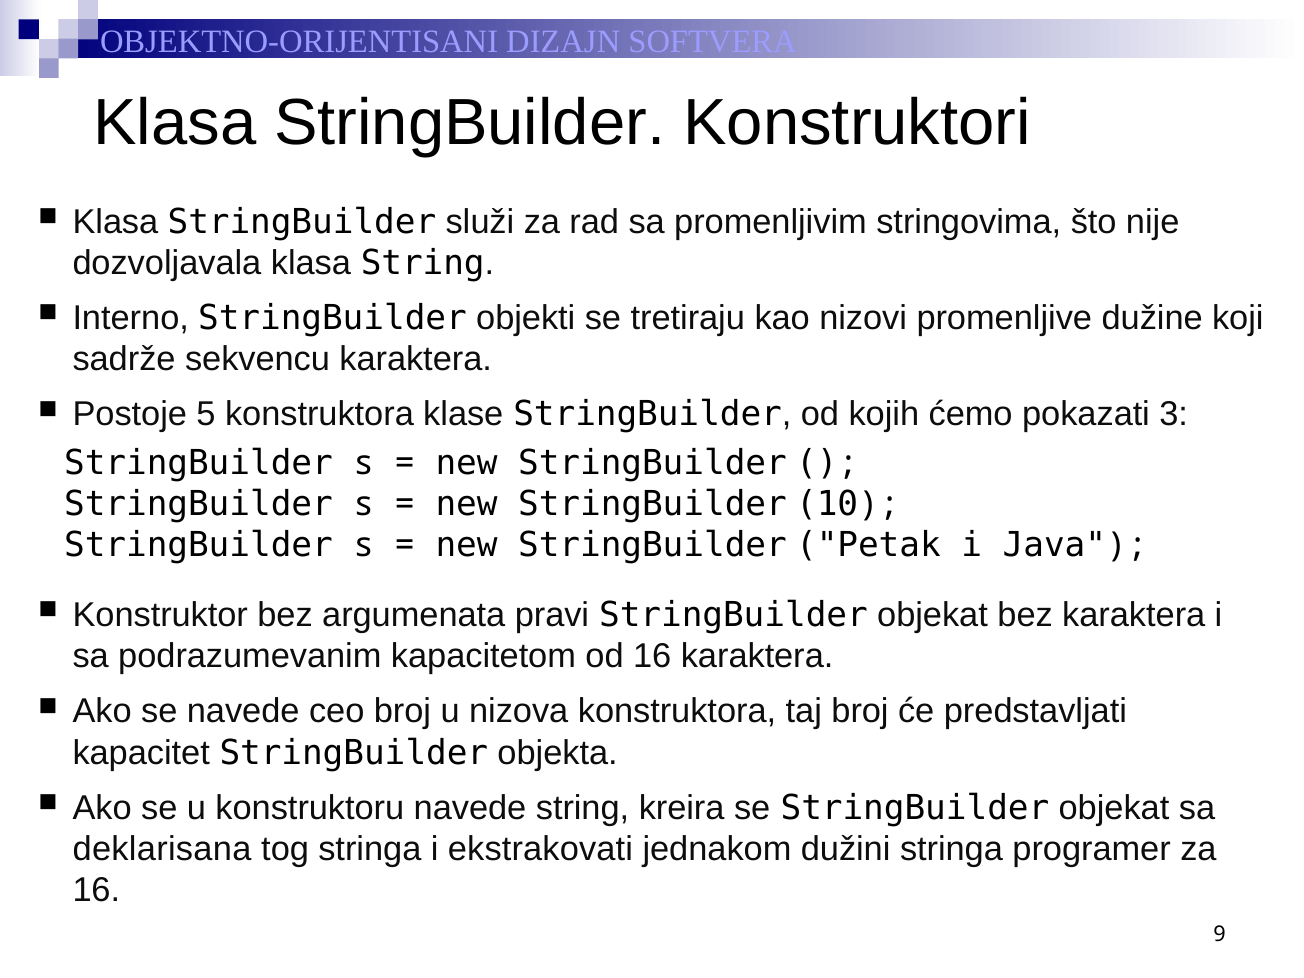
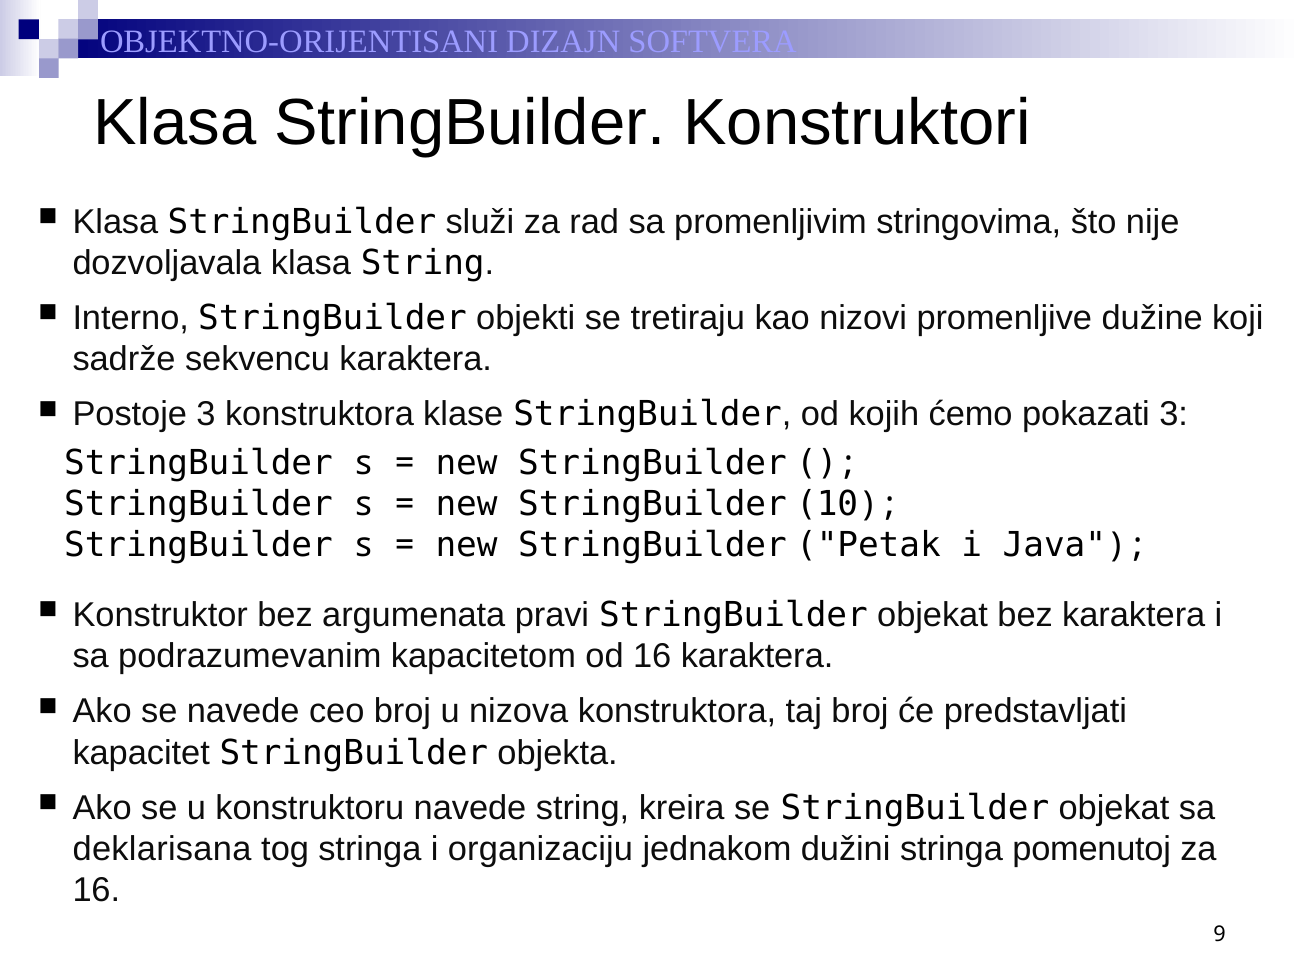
Postoje 5: 5 -> 3
ekstrakovati: ekstrakovati -> organizaciju
programer: programer -> pomenutoj
